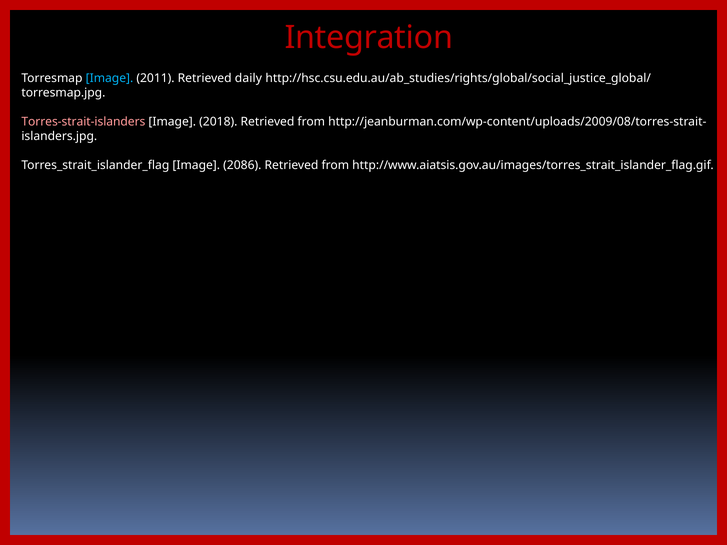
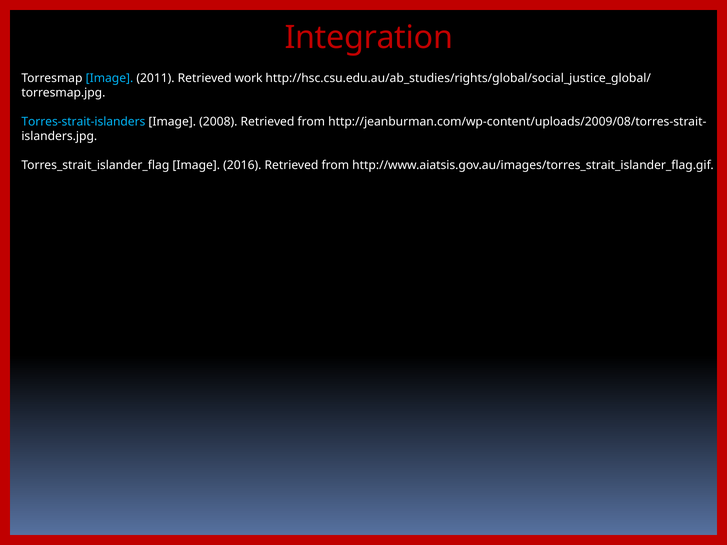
daily: daily -> work
Torres-strait-islanders colour: pink -> light blue
2018: 2018 -> 2008
2086: 2086 -> 2016
